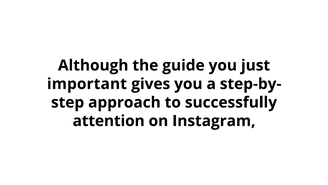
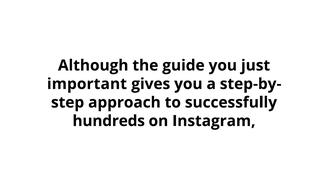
attention: attention -> hundreds
